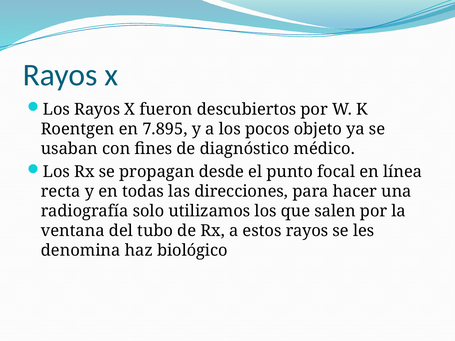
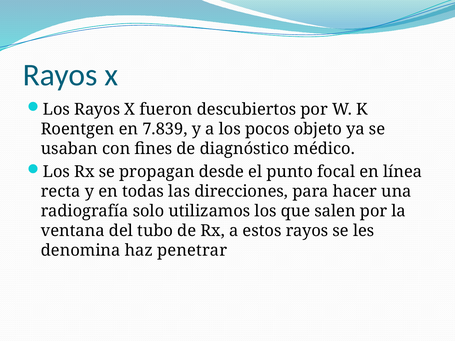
7.895: 7.895 -> 7.839
biológico: biológico -> penetrar
